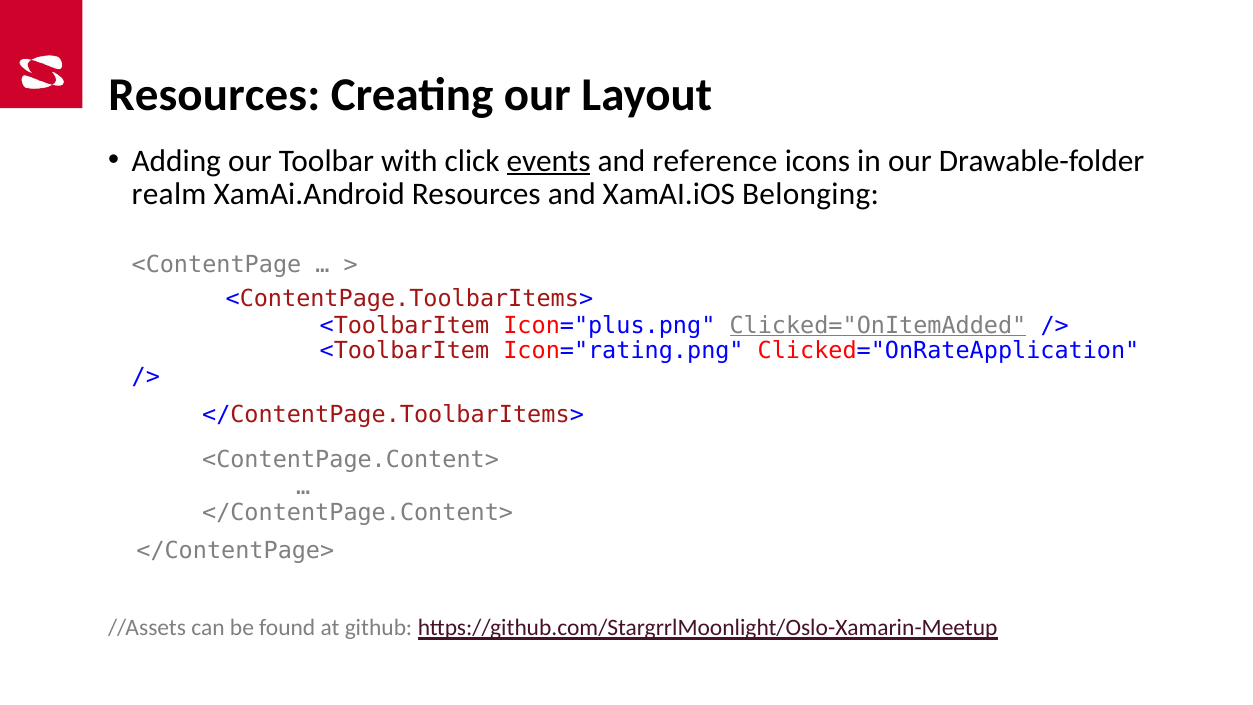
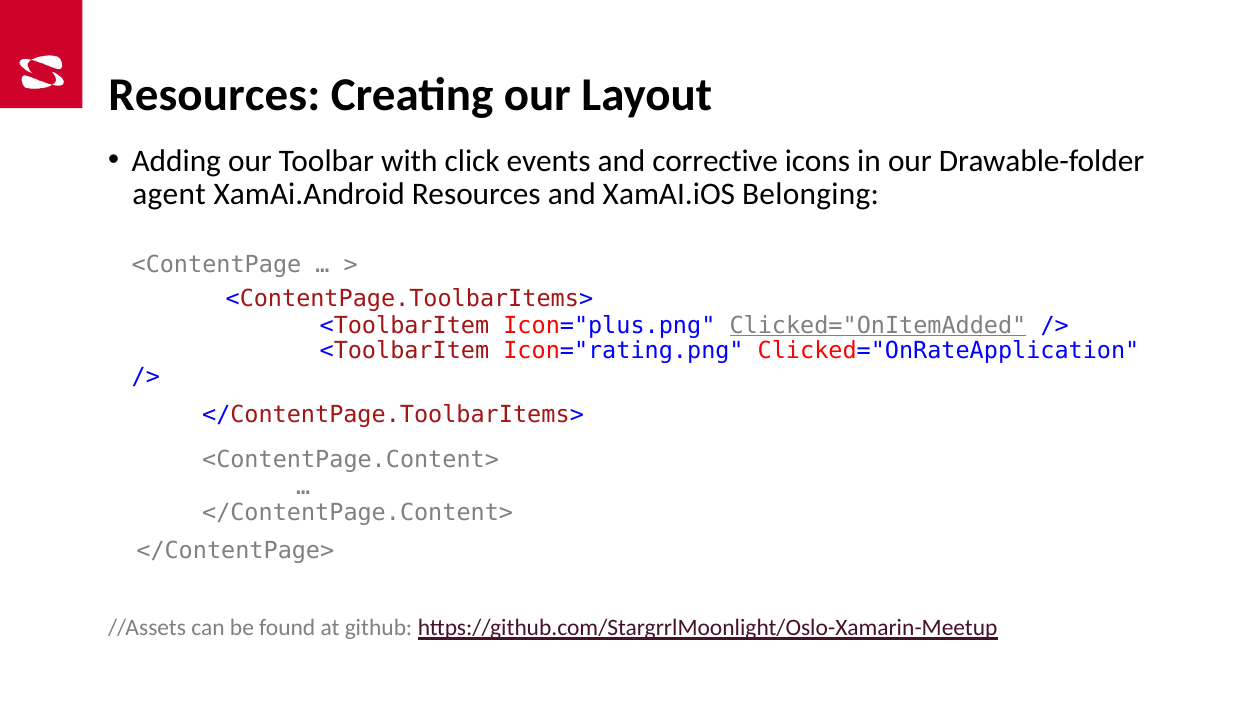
events underline: present -> none
reference: reference -> corrective
realm: realm -> agent
